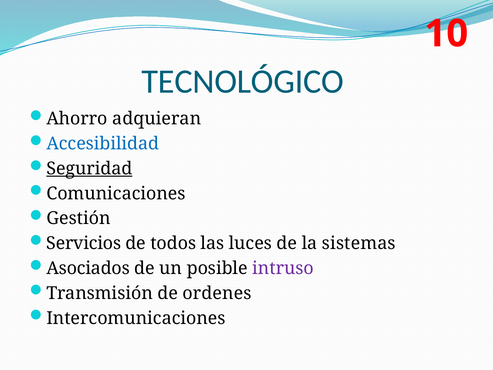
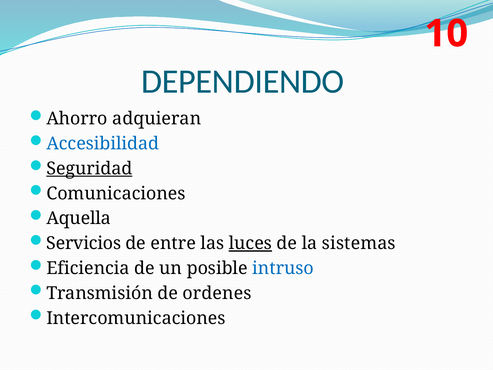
TECNOLÓGICO: TECNOLÓGICO -> DEPENDIENDO
Gestión: Gestión -> Aquella
todos: todos -> entre
luces underline: none -> present
Asociados: Asociados -> Eficiencia
intruso colour: purple -> blue
